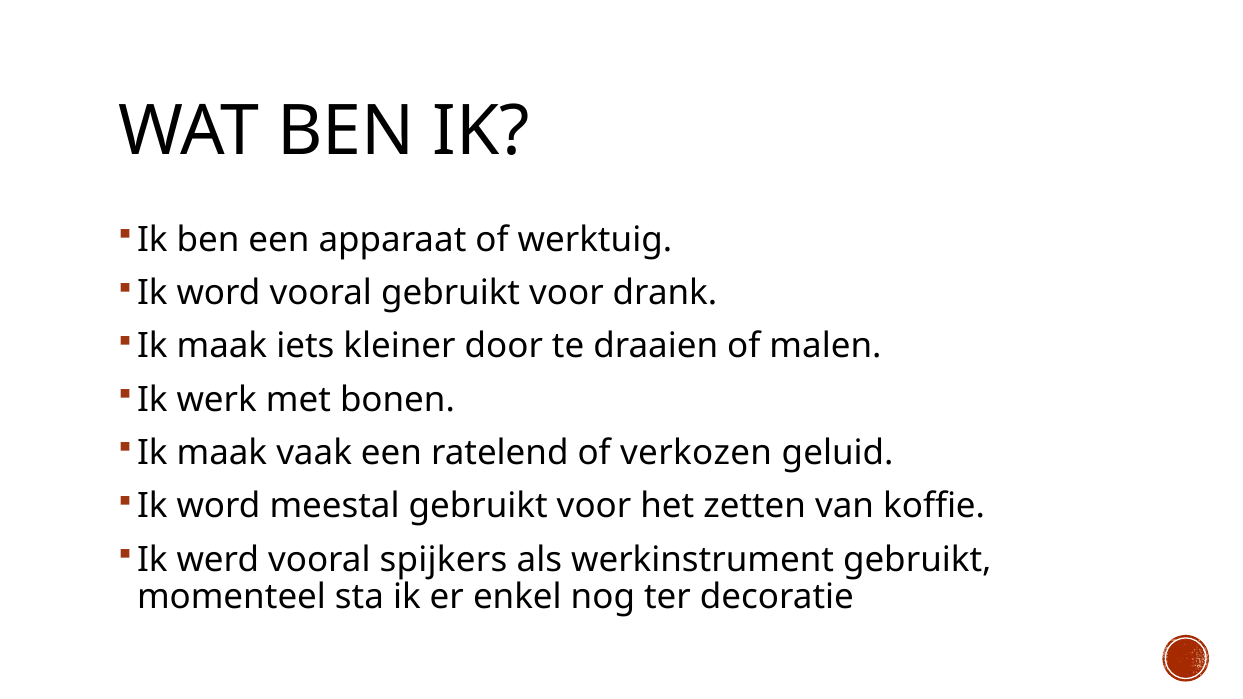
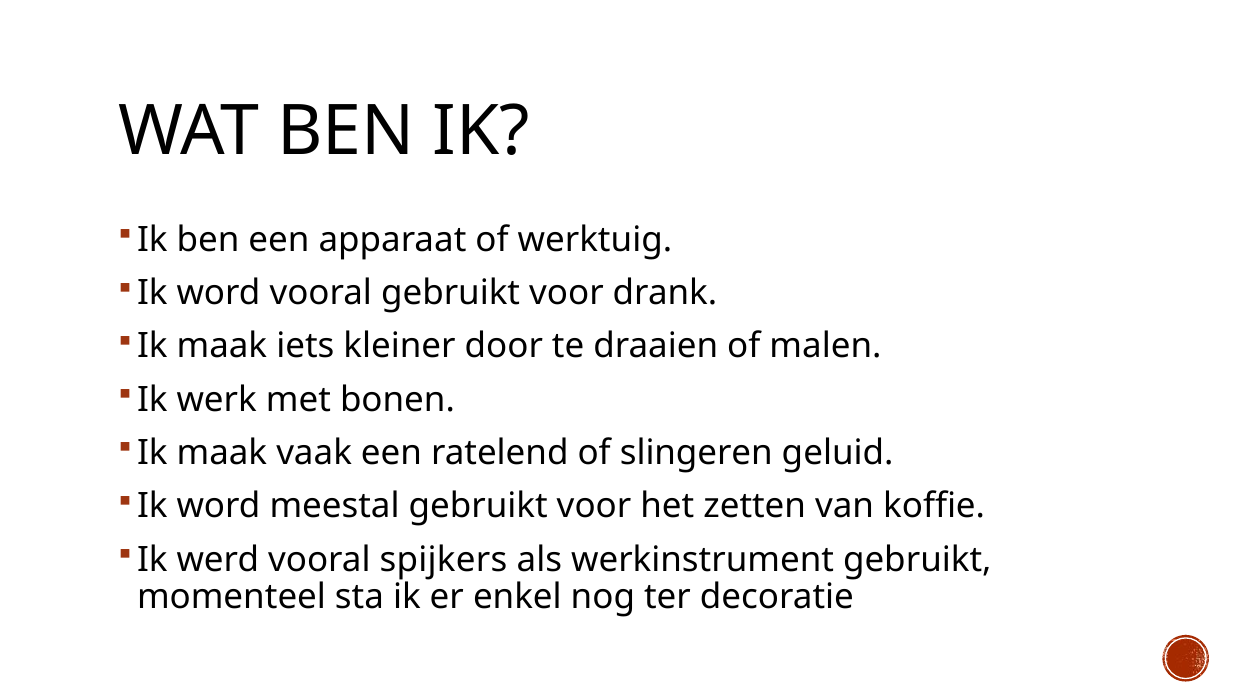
verkozen: verkozen -> slingeren
